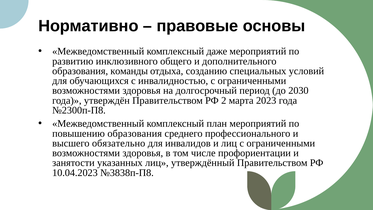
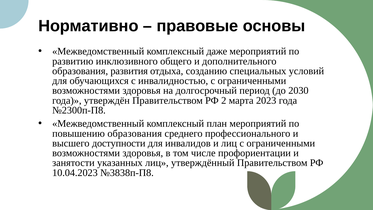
команды: команды -> развития
обязательно: обязательно -> доступности
